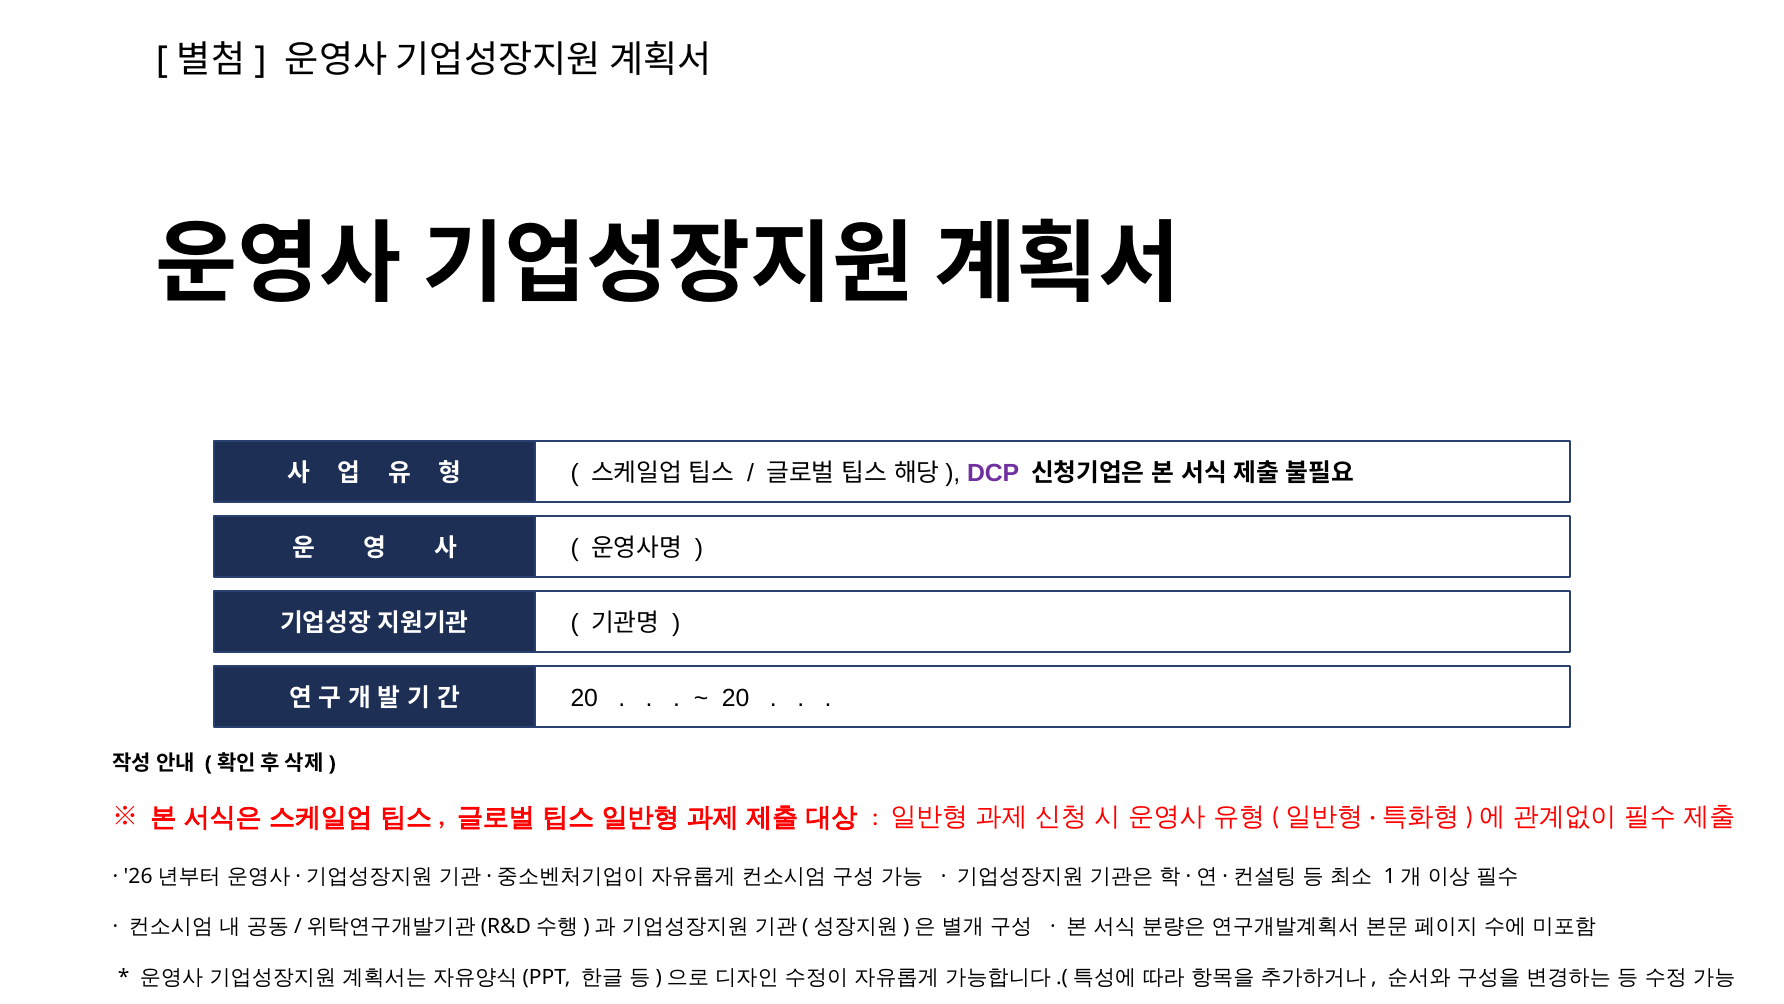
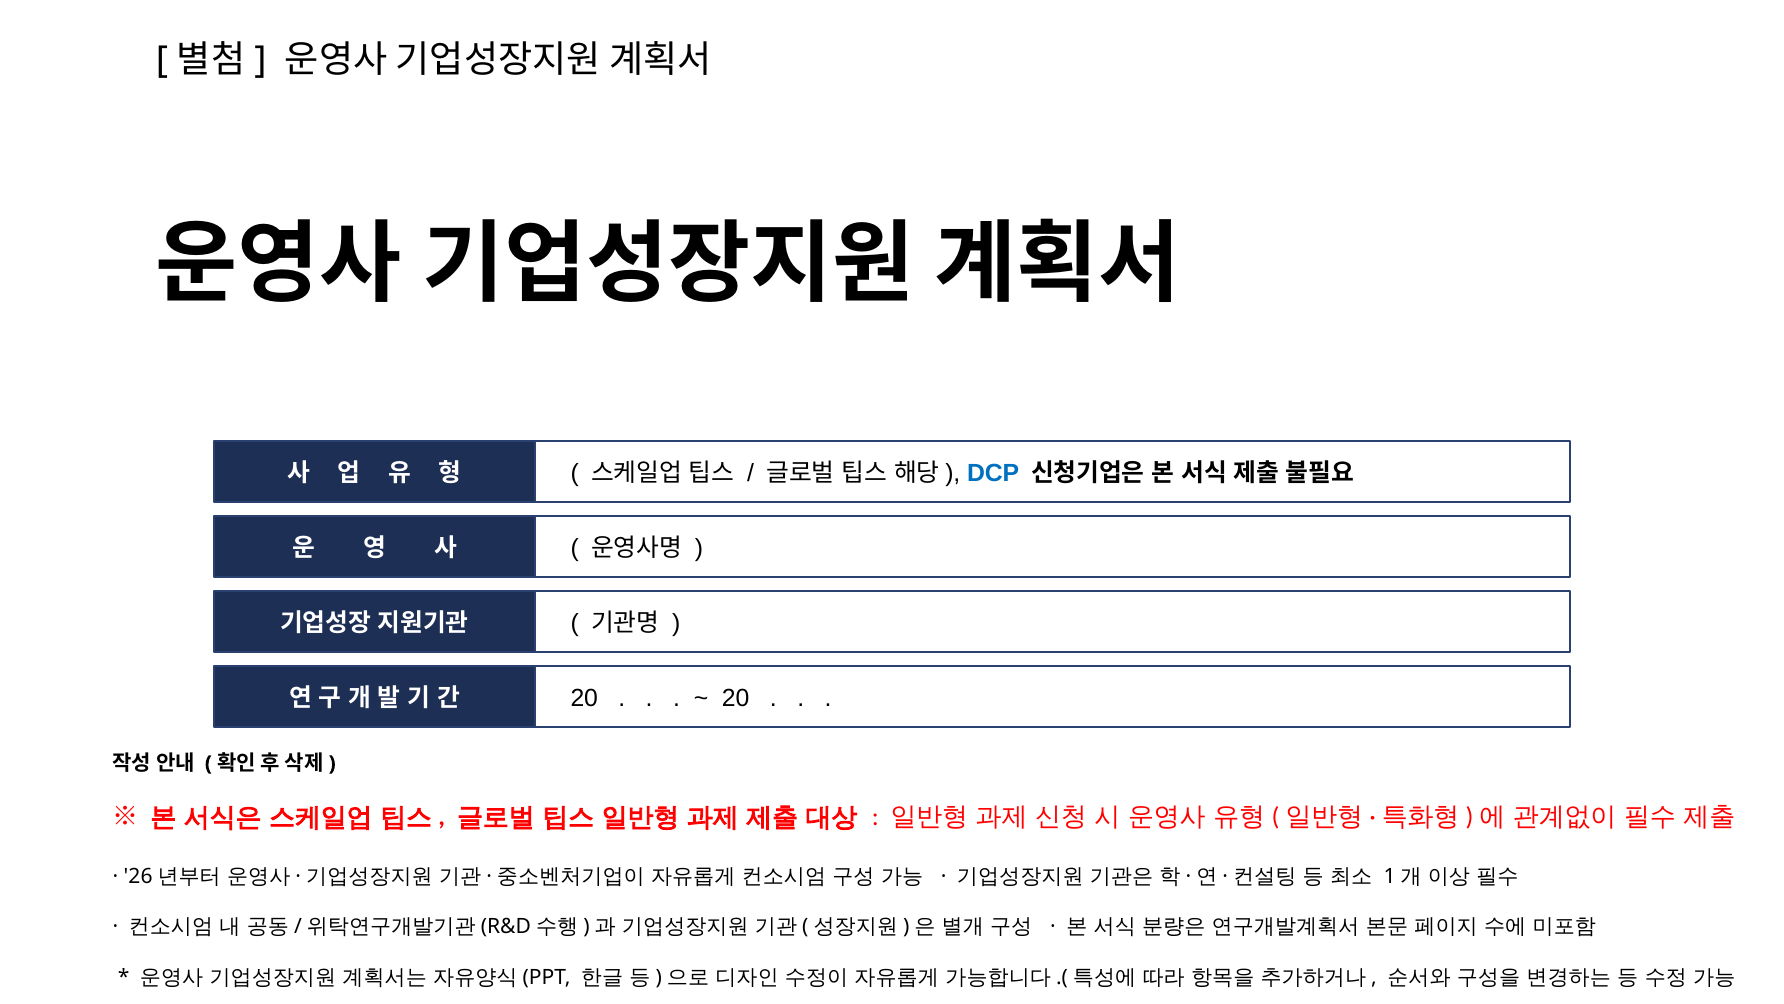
DCP colour: purple -> blue
